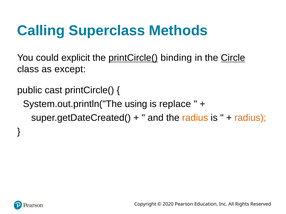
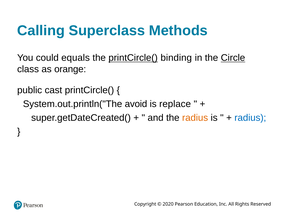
explicit: explicit -> equals
except: except -> orange
using: using -> avoid
radius at (250, 118) colour: orange -> blue
